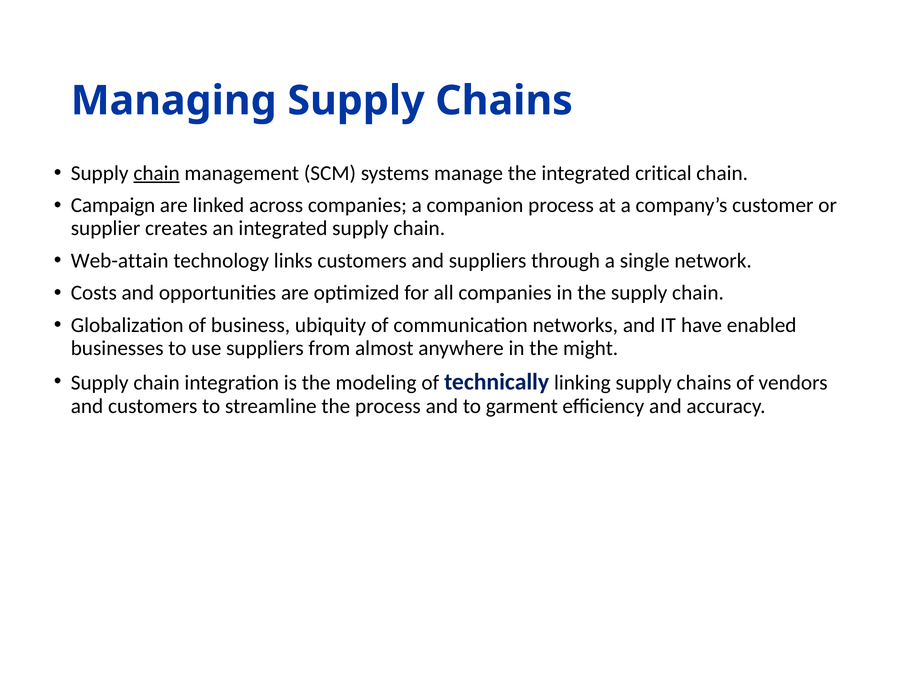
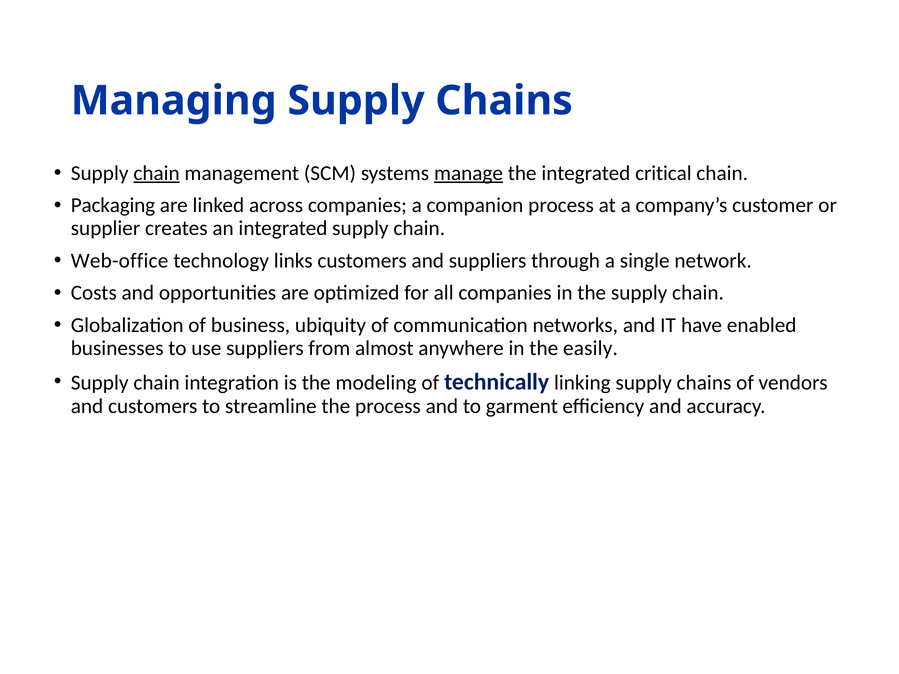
manage underline: none -> present
Campaign: Campaign -> Packaging
Web-attain: Web-attain -> Web-office
might: might -> easily
